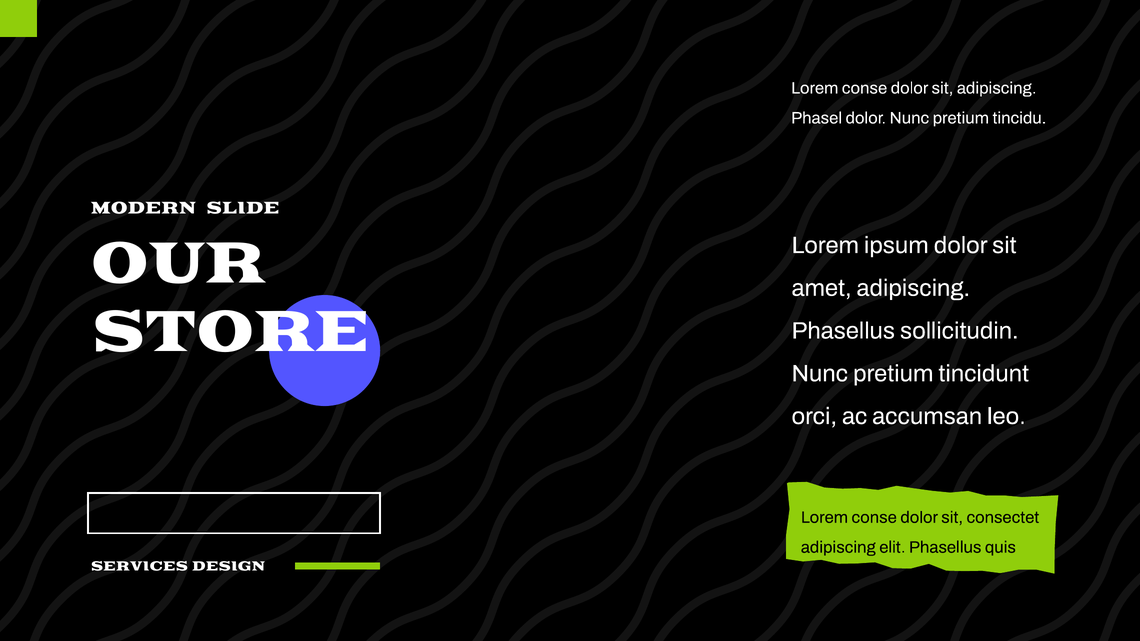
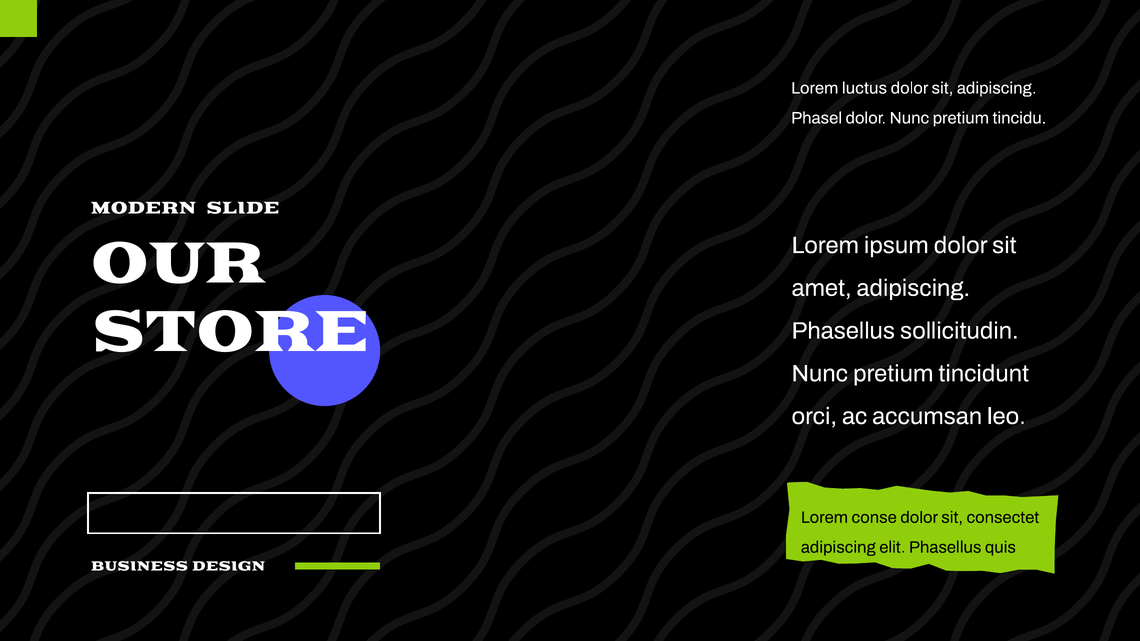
conse at (864, 88): conse -> luctus
SERVICES: SERVICES -> BUSINESS
